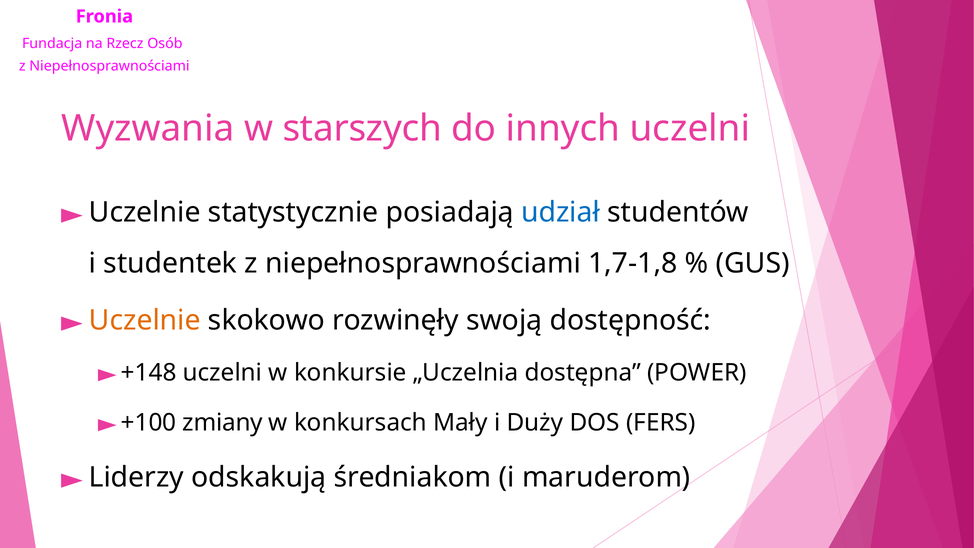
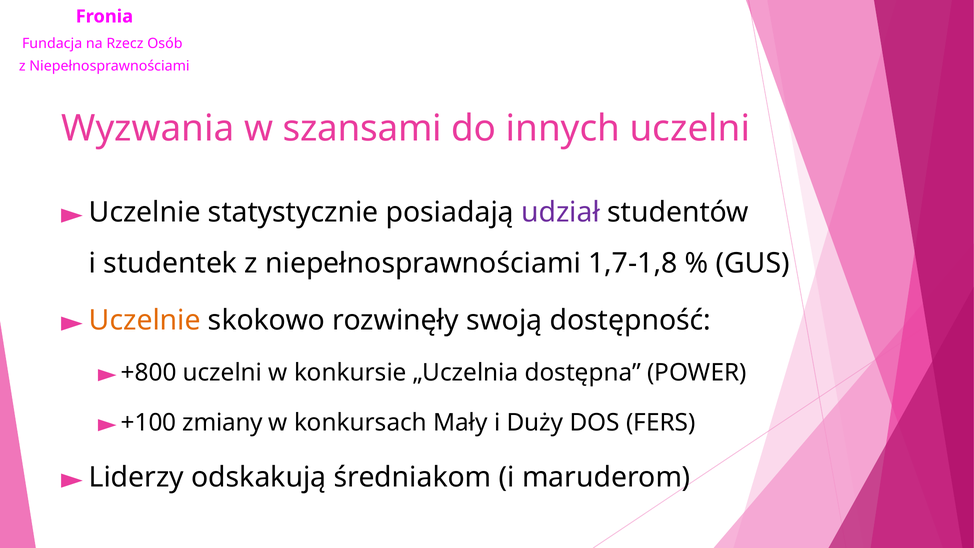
starszych: starszych -> szansami
udział colour: blue -> purple
+148: +148 -> +800
